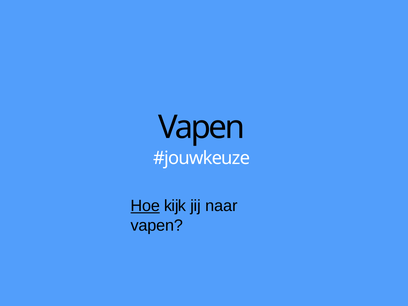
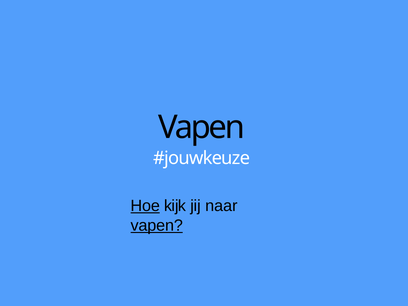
vapen at (157, 225) underline: none -> present
